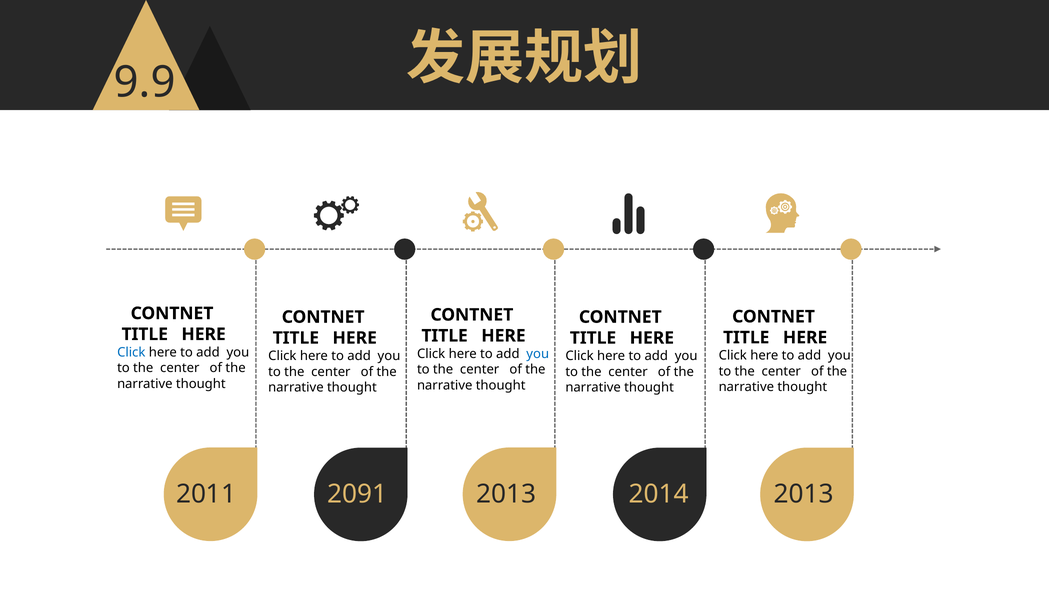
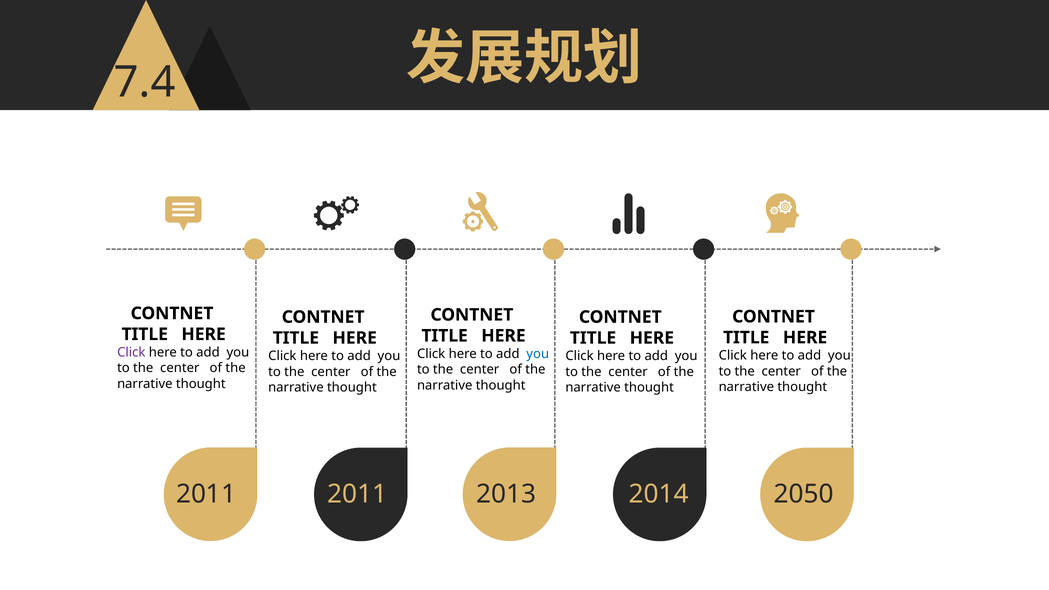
9.9: 9.9 -> 7.4
Click at (131, 352) colour: blue -> purple
2011 2091: 2091 -> 2011
2014 2013: 2013 -> 2050
